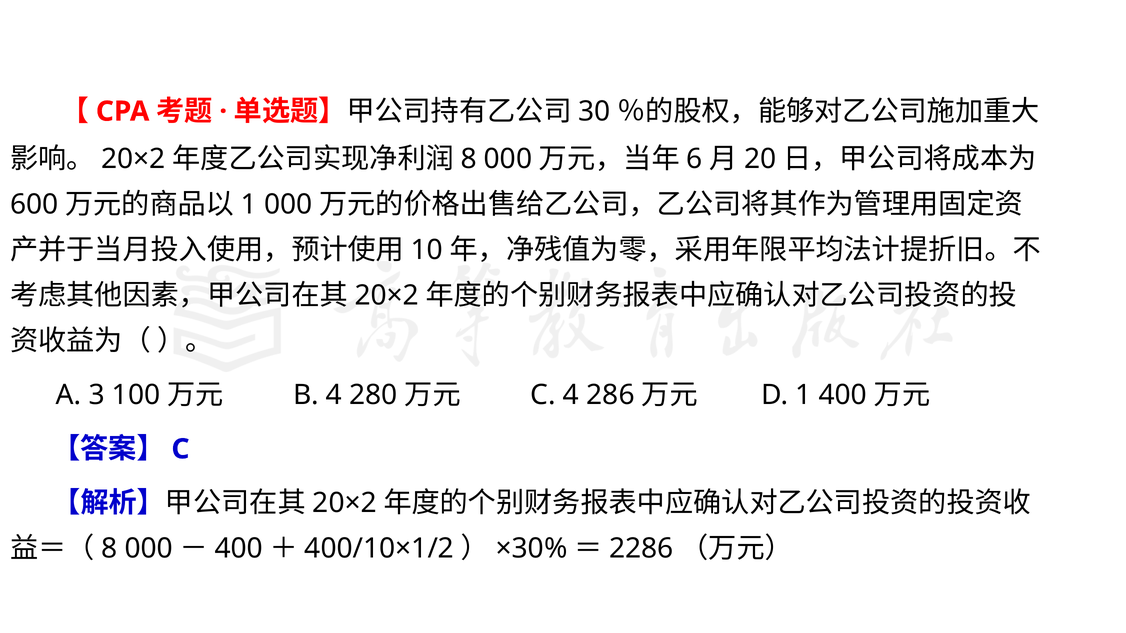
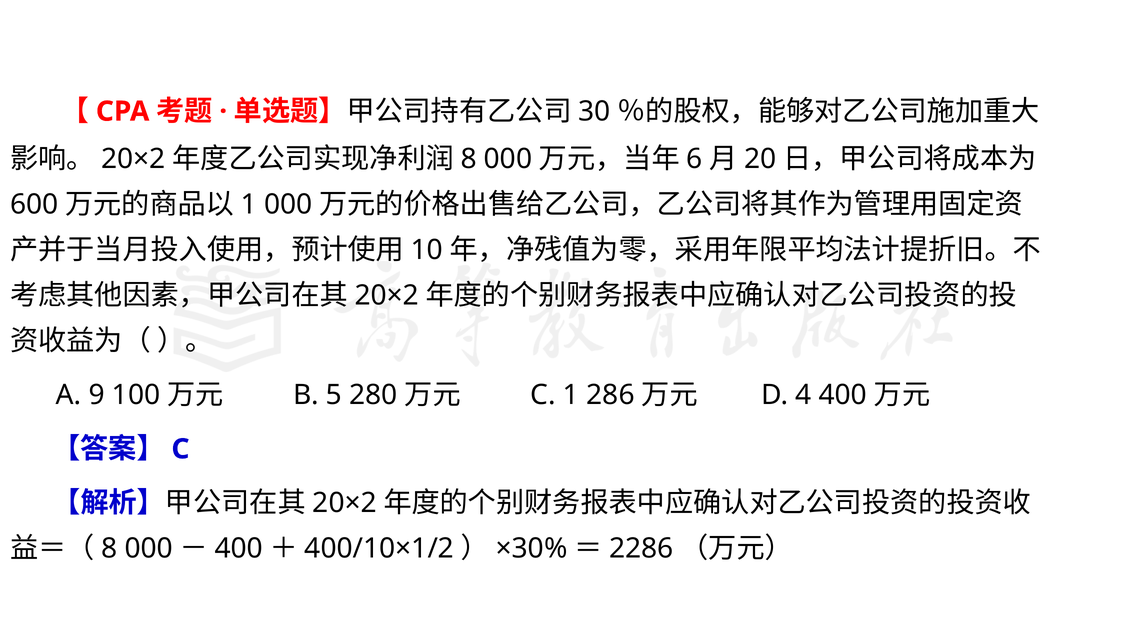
3: 3 -> 9
B 4: 4 -> 5
C 4: 4 -> 1
D 1: 1 -> 4
